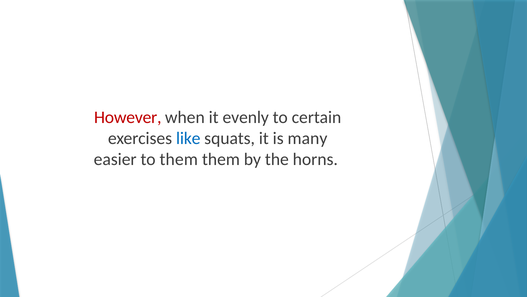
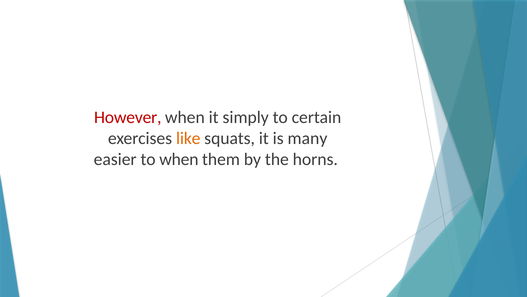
evenly: evenly -> simply
like colour: blue -> orange
to them: them -> when
